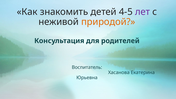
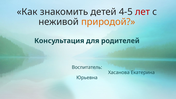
лет colour: purple -> red
